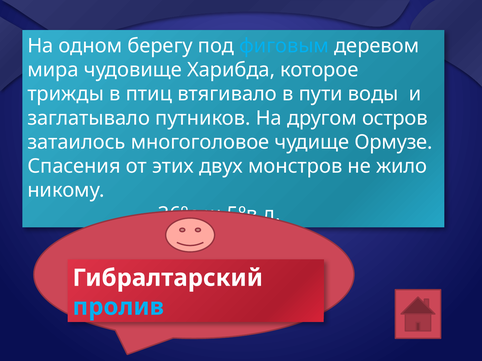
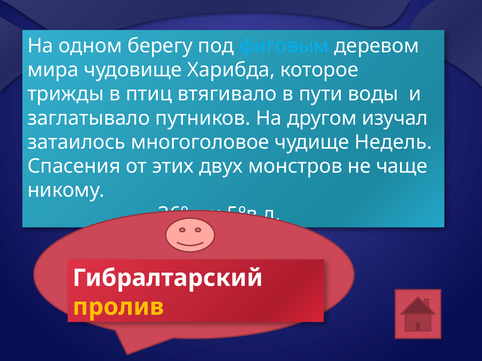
остров: остров -> изучал
Ормузе: Ормузе -> Недель
жило: жило -> чаще
пролив colour: light blue -> yellow
